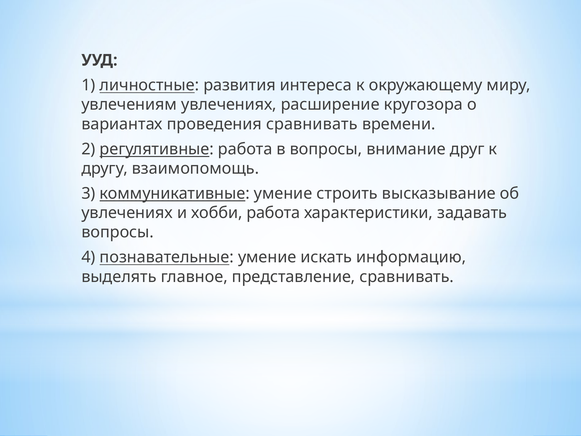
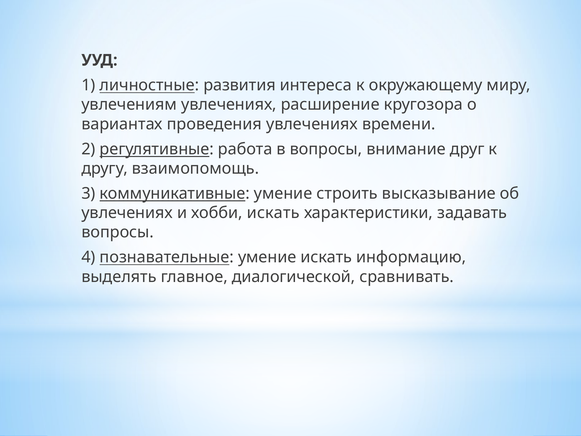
проведения сравнивать: сравнивать -> увлечениях
хобби работа: работа -> искать
представление: представление -> диалогической
